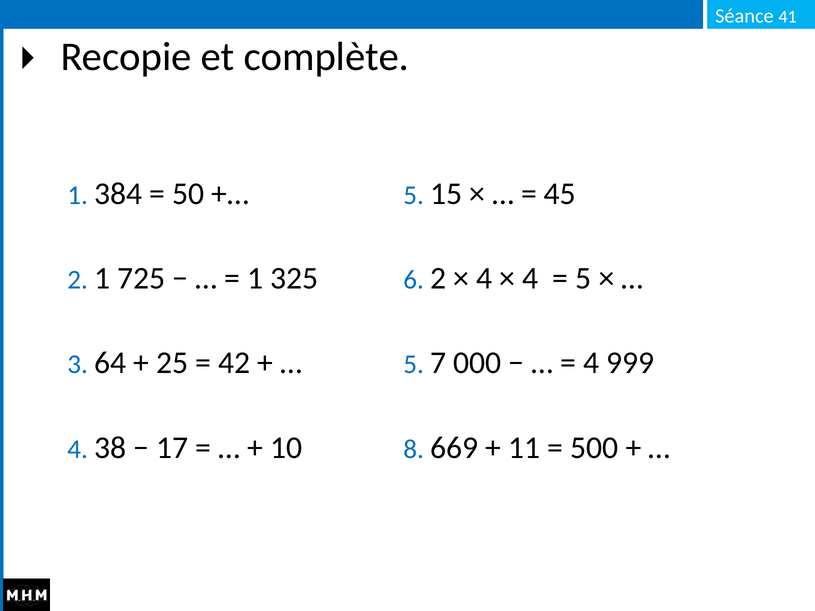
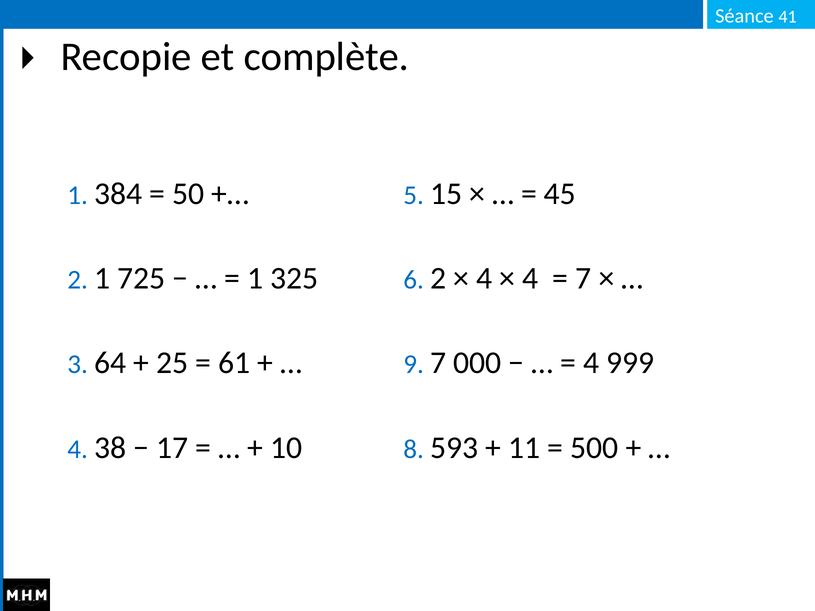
5 at (583, 278): 5 -> 7
42: 42 -> 61
5 at (414, 365): 5 -> 9
669: 669 -> 593
